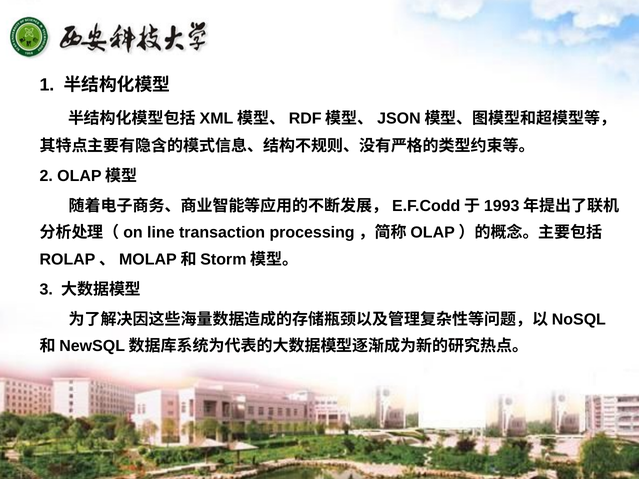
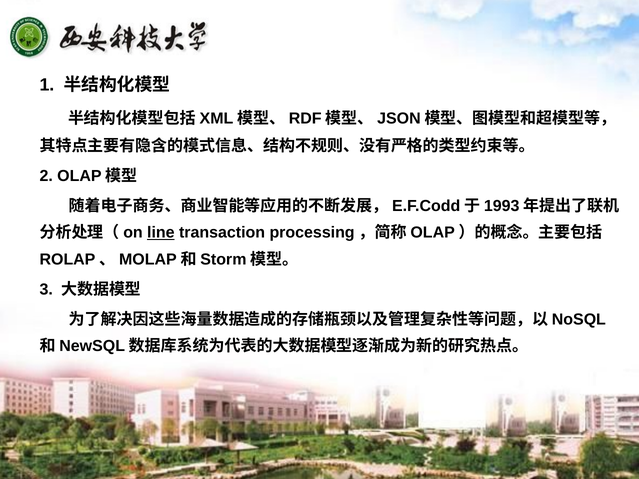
line underline: none -> present
